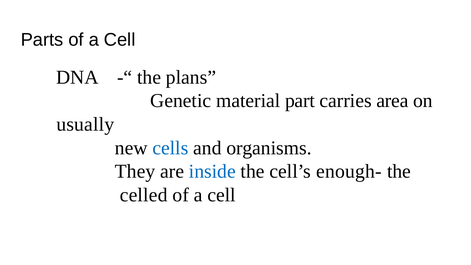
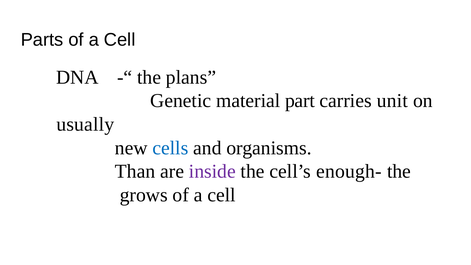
area: area -> unit
They: They -> Than
inside colour: blue -> purple
celled: celled -> grows
